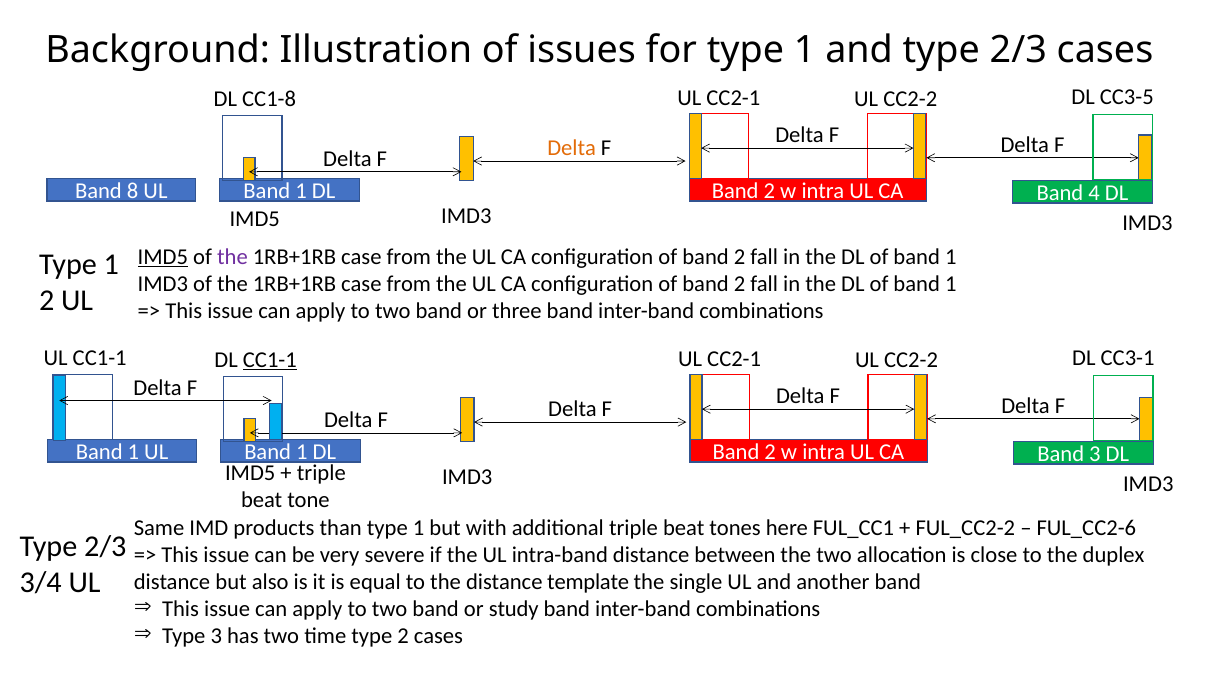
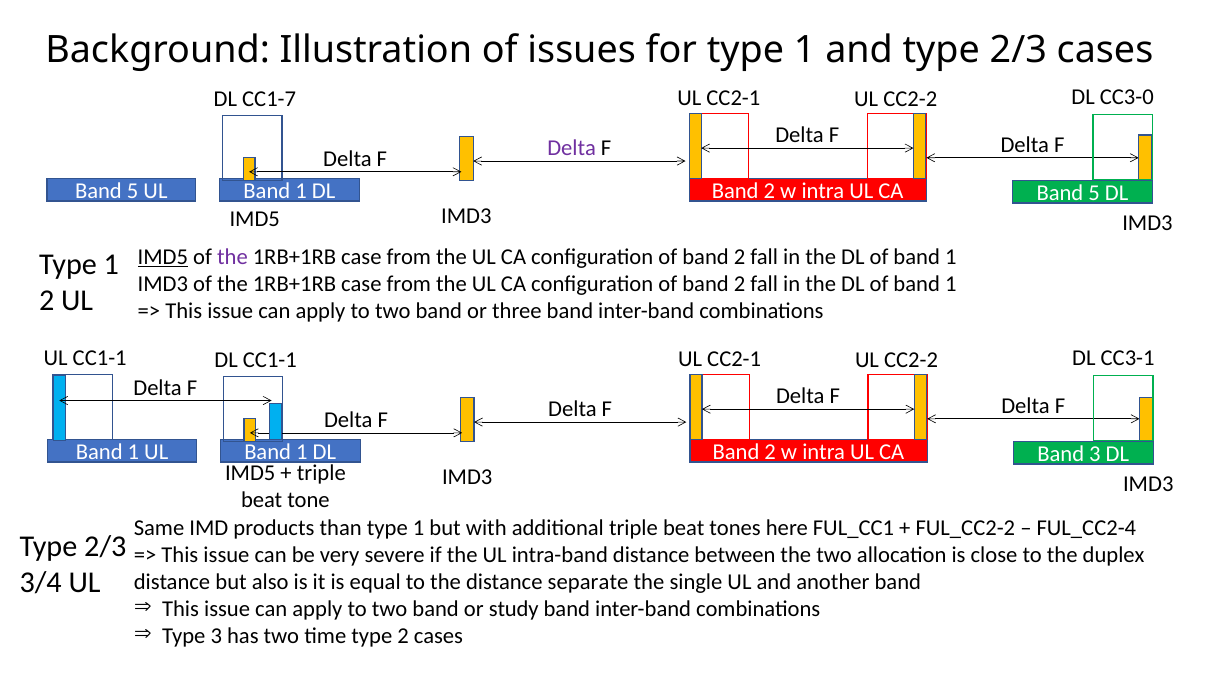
CC3-5: CC3-5 -> CC3-0
CC1-8: CC1-8 -> CC1-7
Delta at (572, 148) colour: orange -> purple
8 at (133, 191): 8 -> 5
4 at (1094, 193): 4 -> 5
CC1-1 at (270, 360) underline: present -> none
FUL_CC2-6: FUL_CC2-6 -> FUL_CC2-4
template: template -> separate
